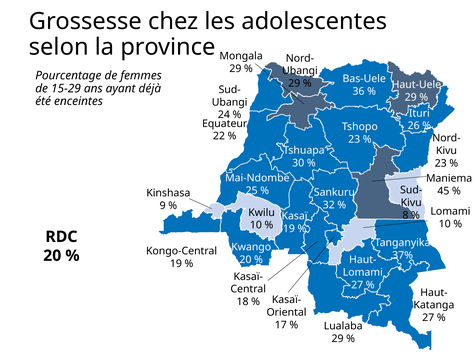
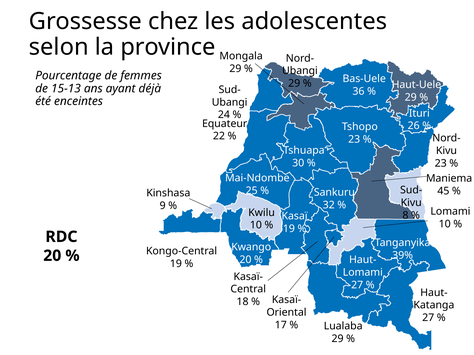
15-29: 15-29 -> 15-13
37%: 37% -> 39%
